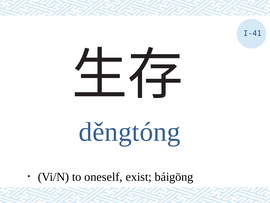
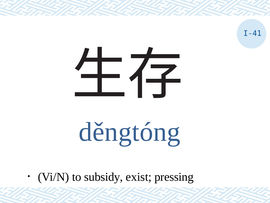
oneself: oneself -> subsidy
báigōng: báigōng -> pressing
